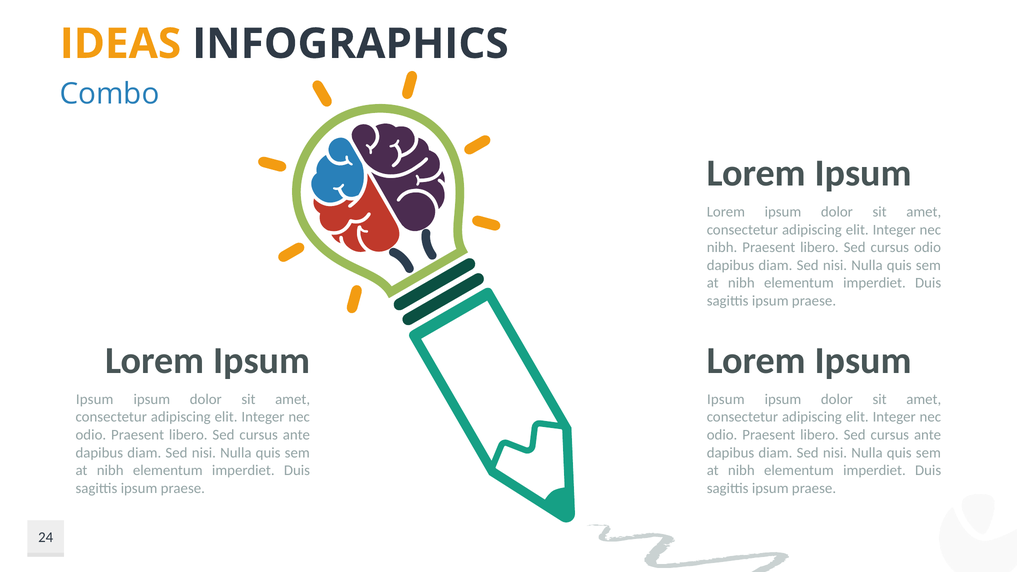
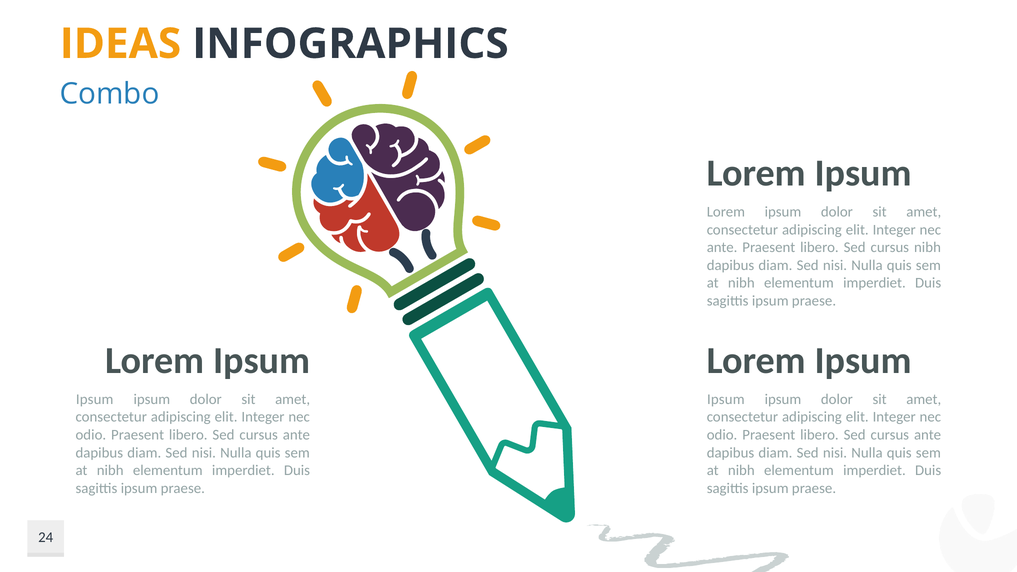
nibh at (722, 247): nibh -> ante
cursus odio: odio -> nibh
